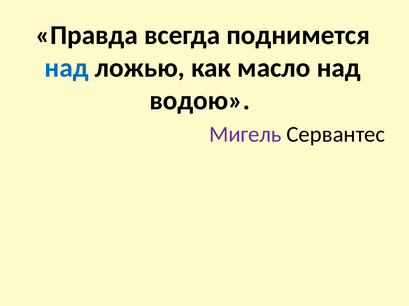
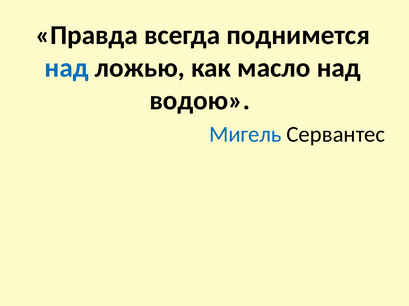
Мигель colour: purple -> blue
